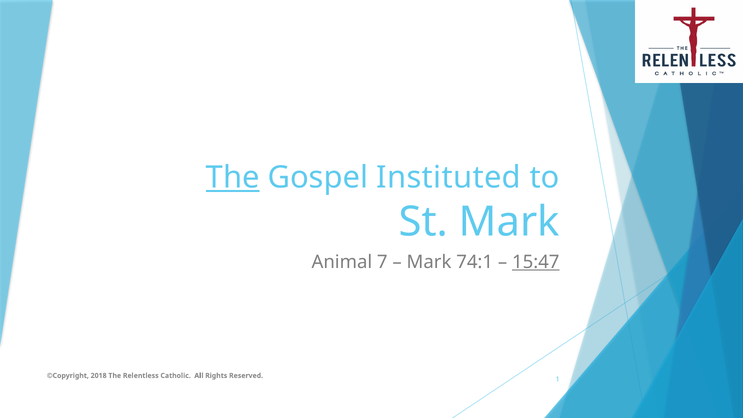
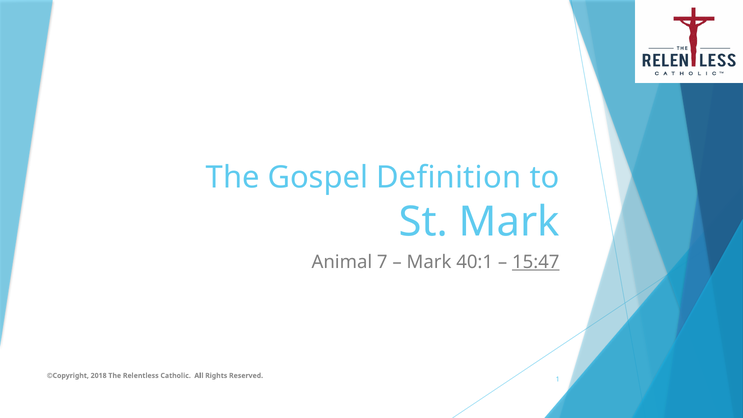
The at (233, 177) underline: present -> none
Instituted: Instituted -> Definition
74:1: 74:1 -> 40:1
